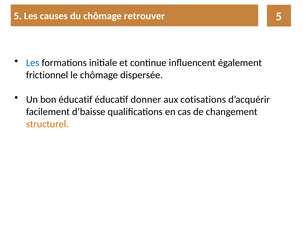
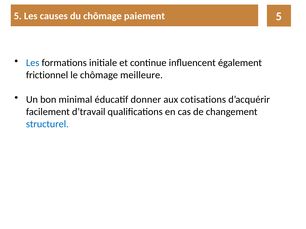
retrouver: retrouver -> paiement
dispersée: dispersée -> meilleure
bon éducatif: éducatif -> minimal
d’baisse: d’baisse -> d’travail
structurel colour: orange -> blue
